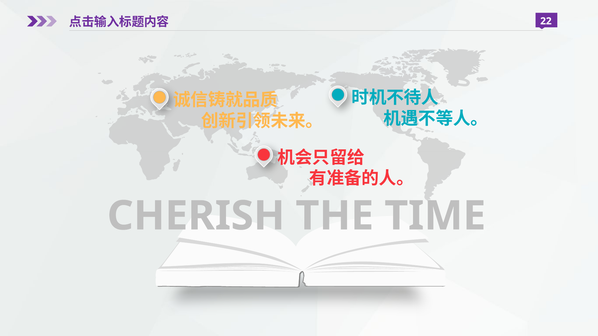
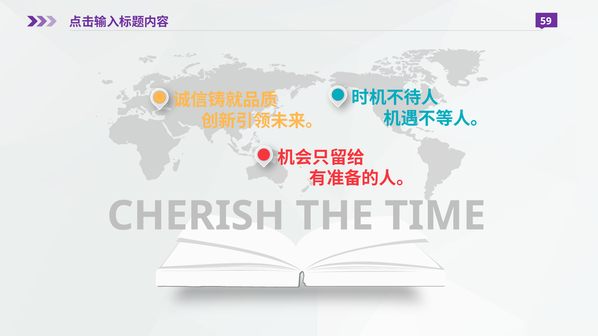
22: 22 -> 59
